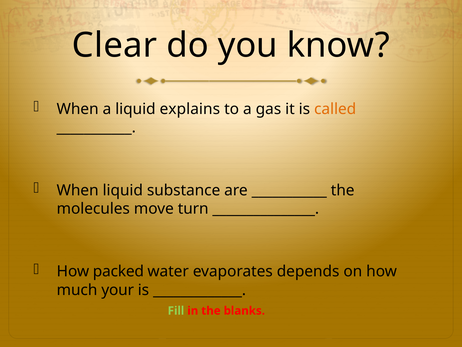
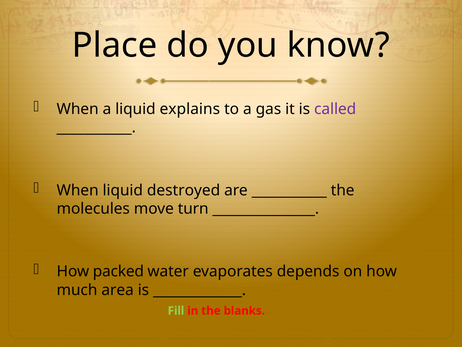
Clear: Clear -> Place
called colour: orange -> purple
substance: substance -> destroyed
your: your -> area
